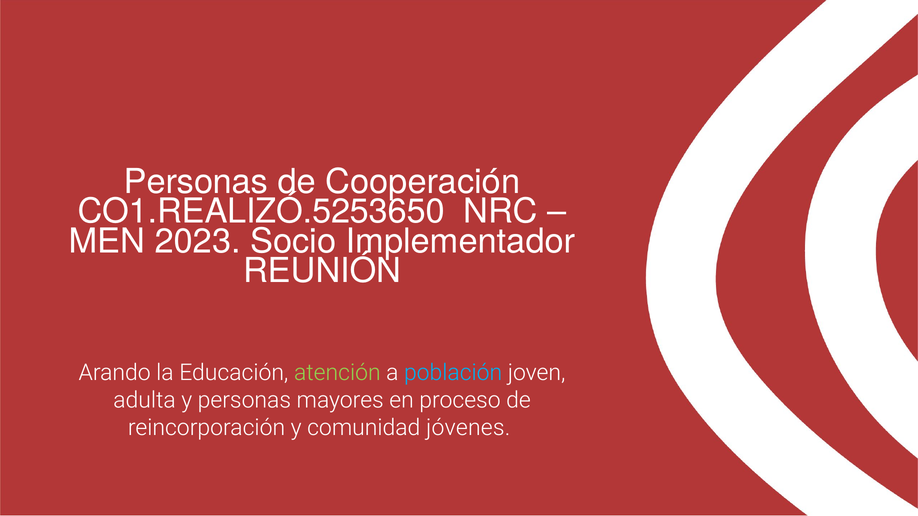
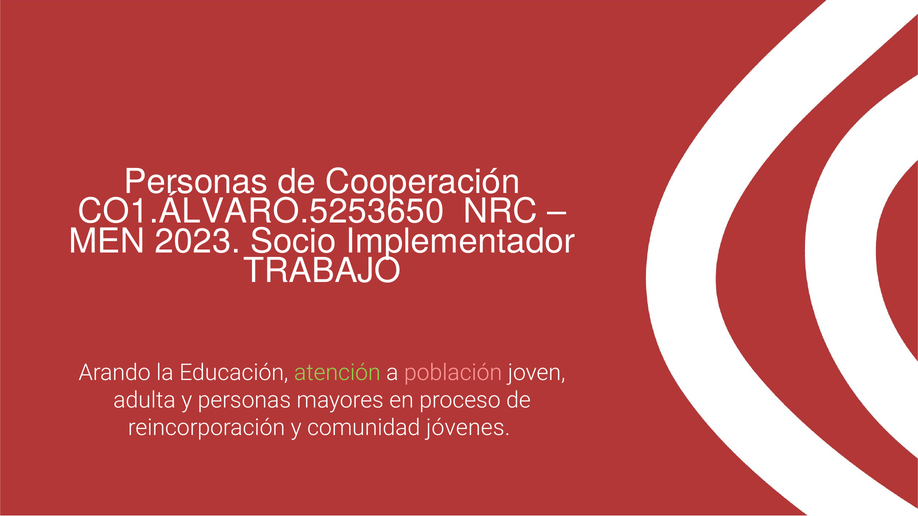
CO1.REALIZÓ.5253650: CO1.REALIZÓ.5253650 -> CO1.ÁLVARO.5253650
REUNIÓN: REUNIÓN -> TRABAJO
población colour: light blue -> pink
